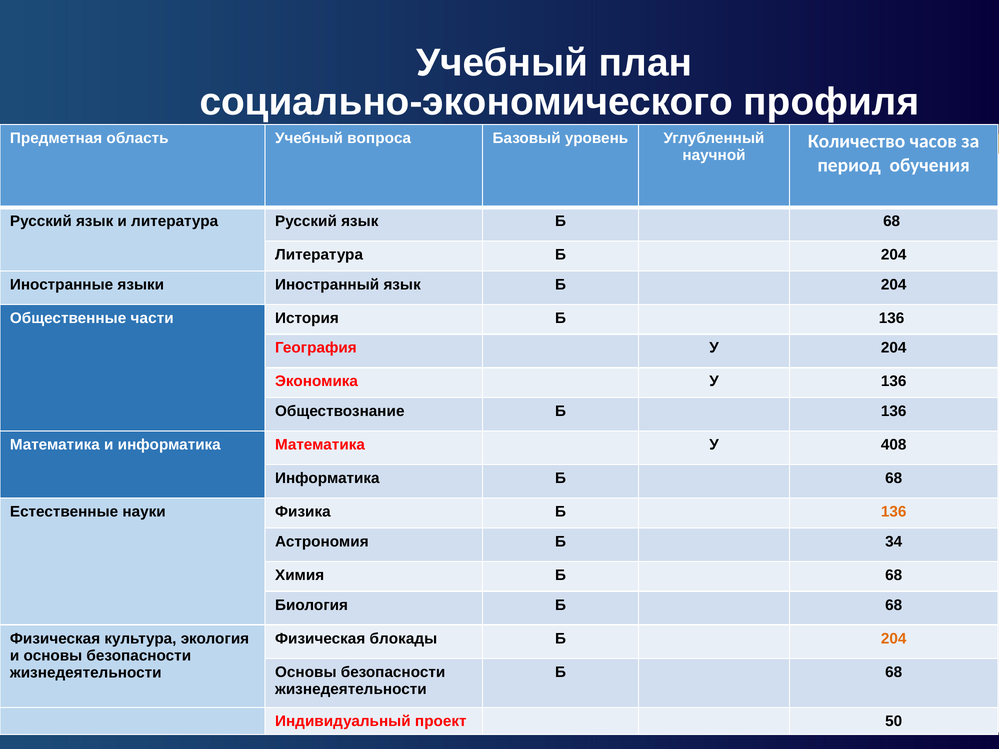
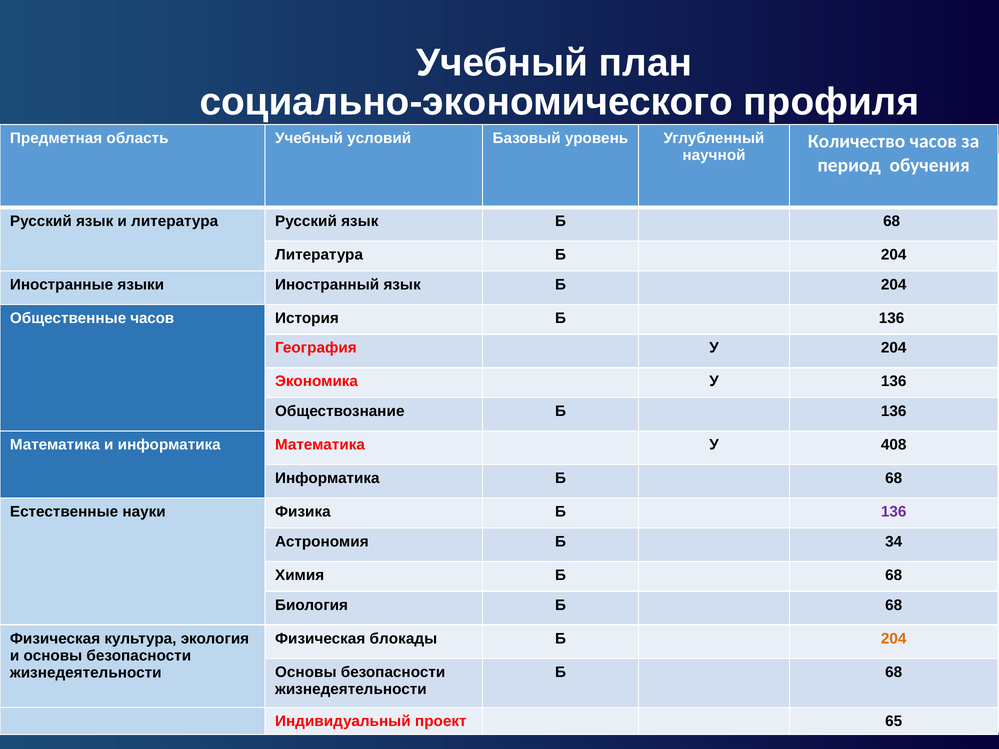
вопроса: вопроса -> условий
Общественные части: части -> часов
136 at (894, 512) colour: orange -> purple
50: 50 -> 65
